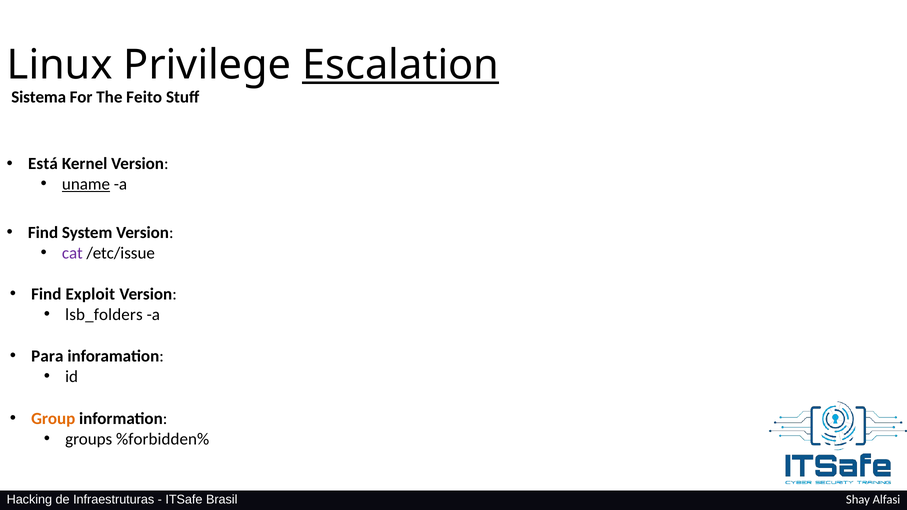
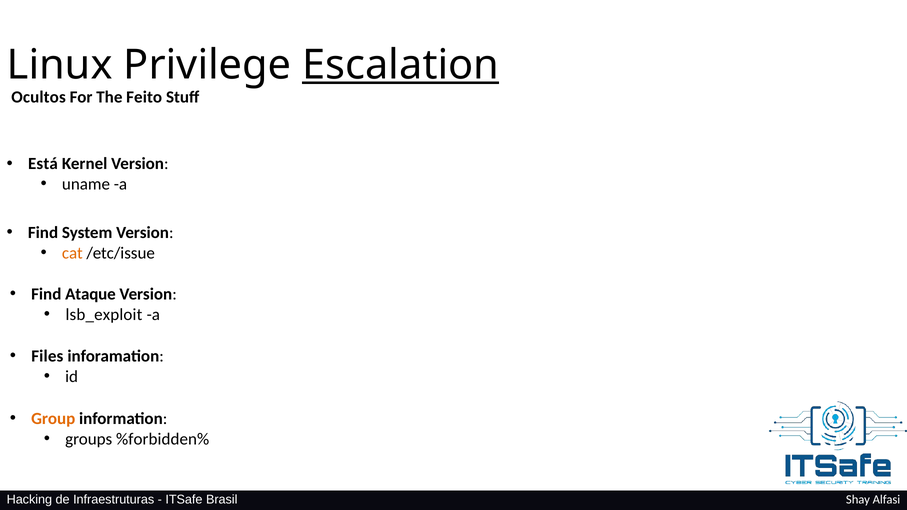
Sistema: Sistema -> Ocultos
uname underline: present -> none
cat colour: purple -> orange
Exploit: Exploit -> Ataque
lsb_folders: lsb_folders -> lsb_exploit
Para: Para -> Files
